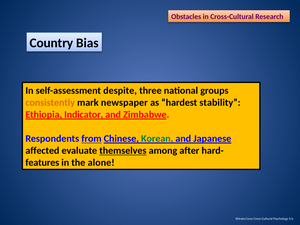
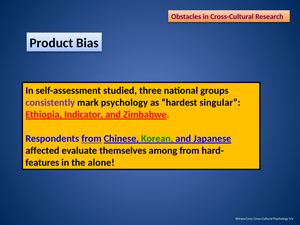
Country: Country -> Product
despite: despite -> studied
consistently colour: orange -> purple
mark newspaper: newspaper -> psychology
stability: stability -> singular
themselves underline: present -> none
among after: after -> from
